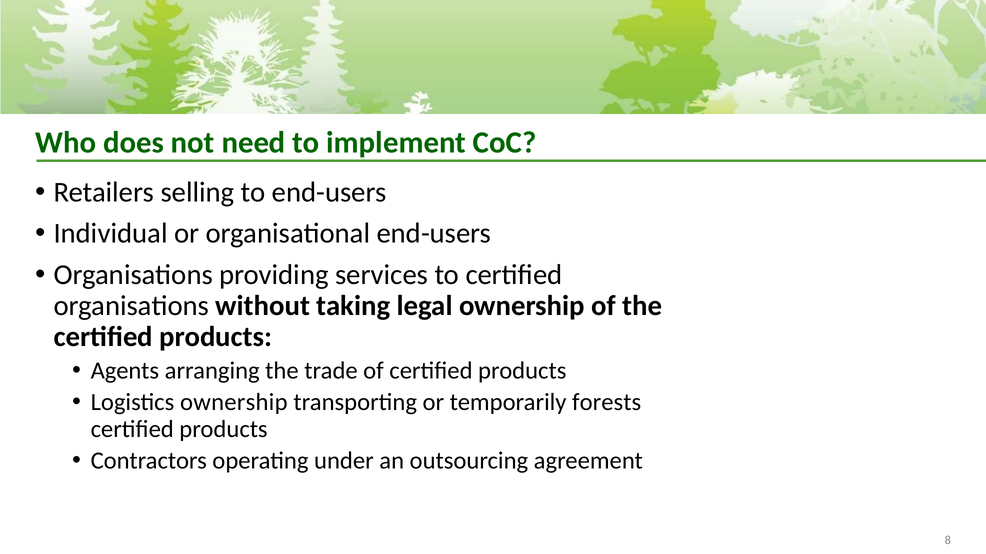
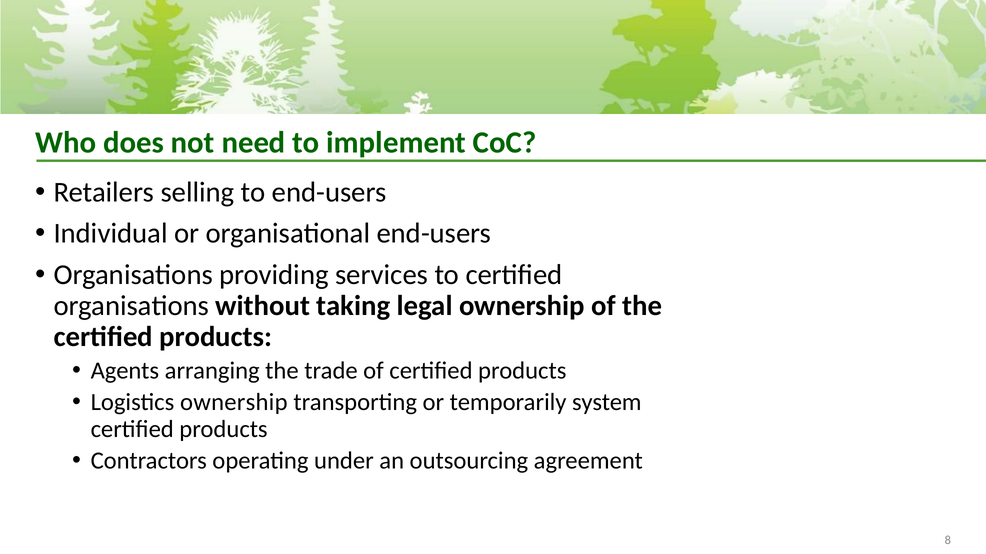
forests: forests -> system
